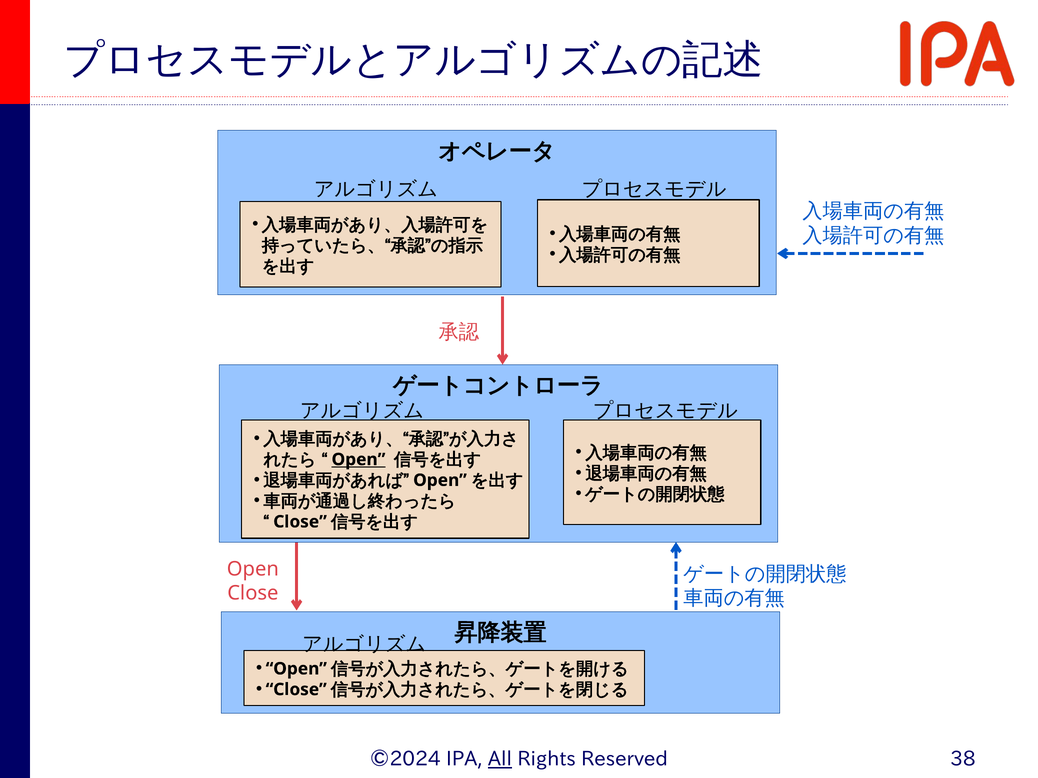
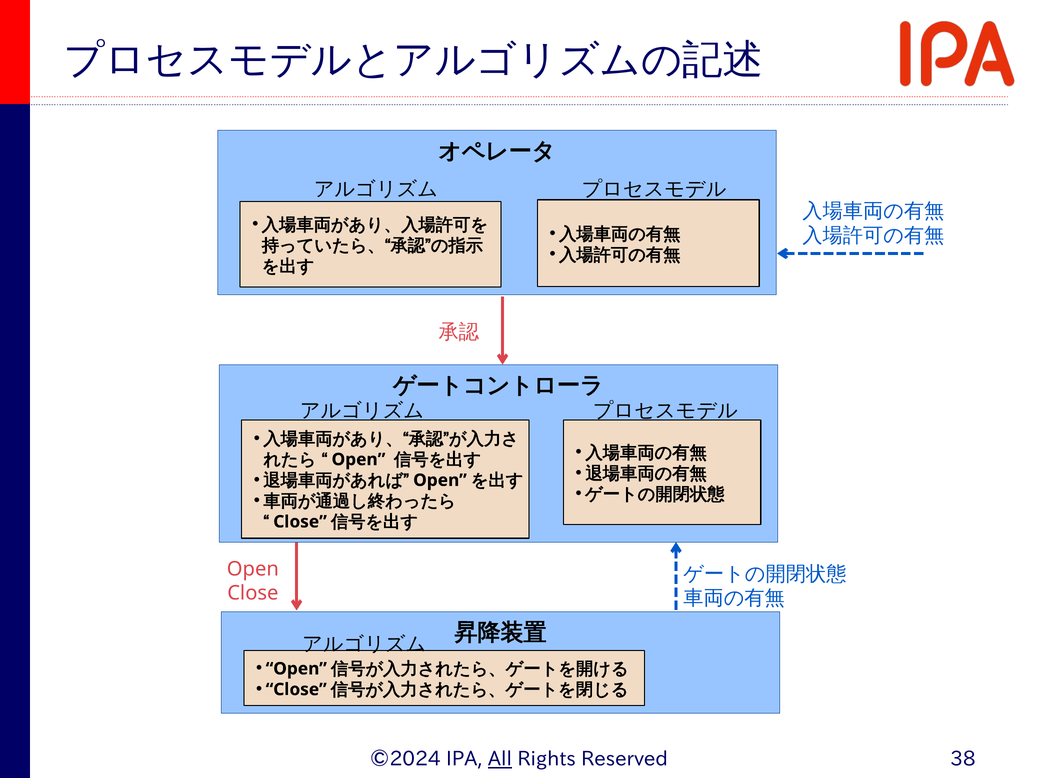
Open at (358, 460) underline: present -> none
